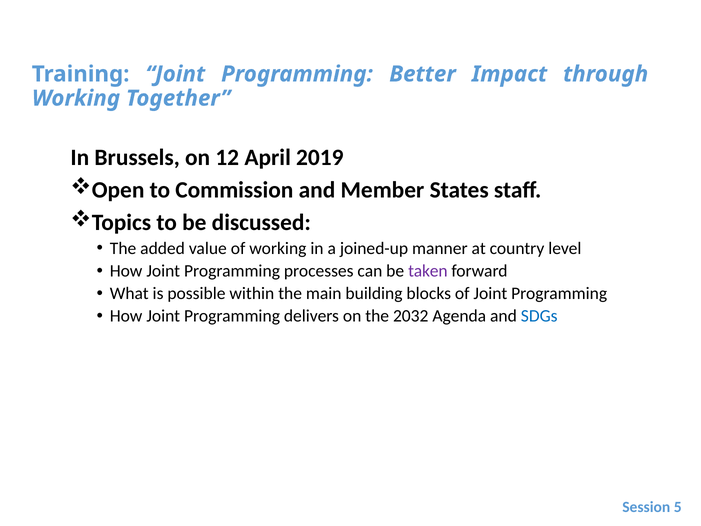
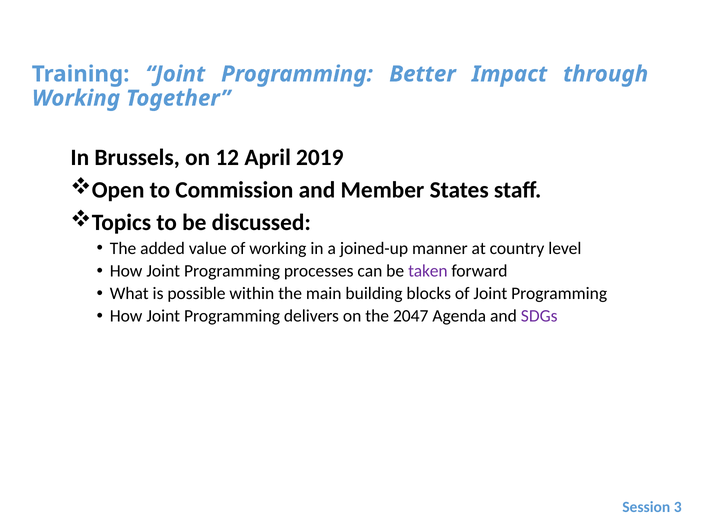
2032: 2032 -> 2047
SDGs colour: blue -> purple
5: 5 -> 3
